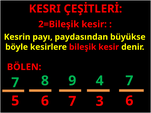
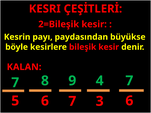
BÖLEN: BÖLEN -> KALAN
